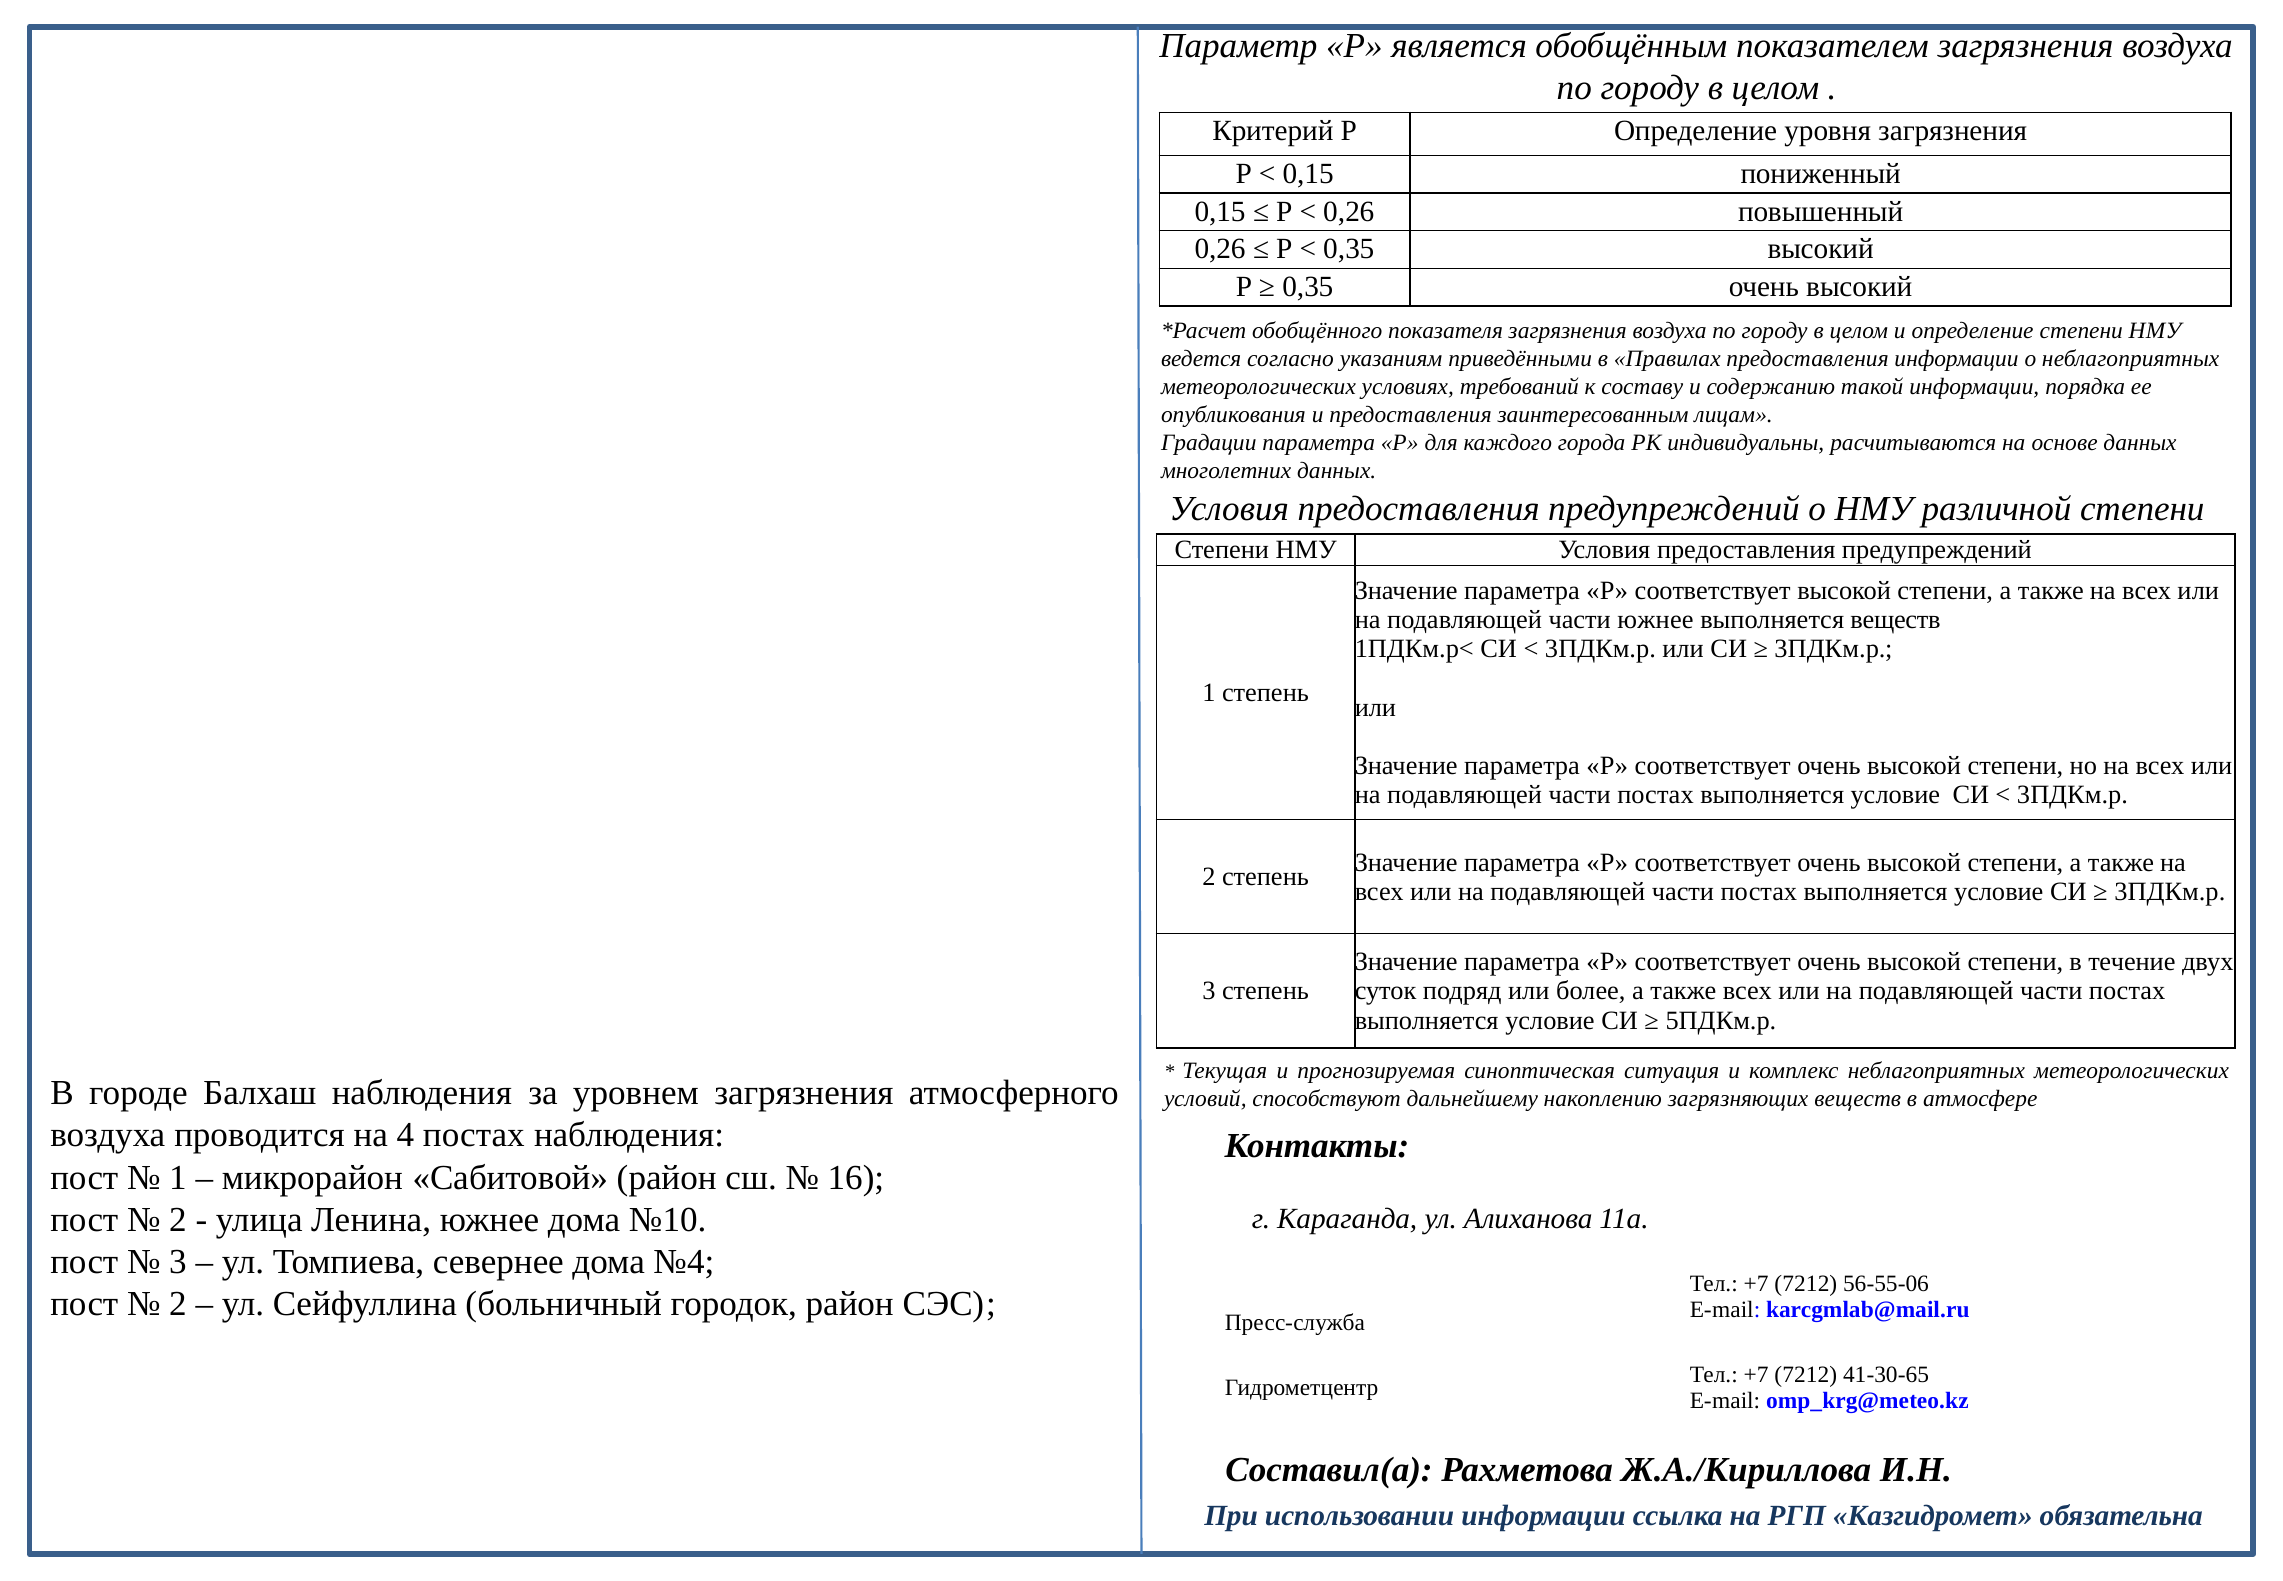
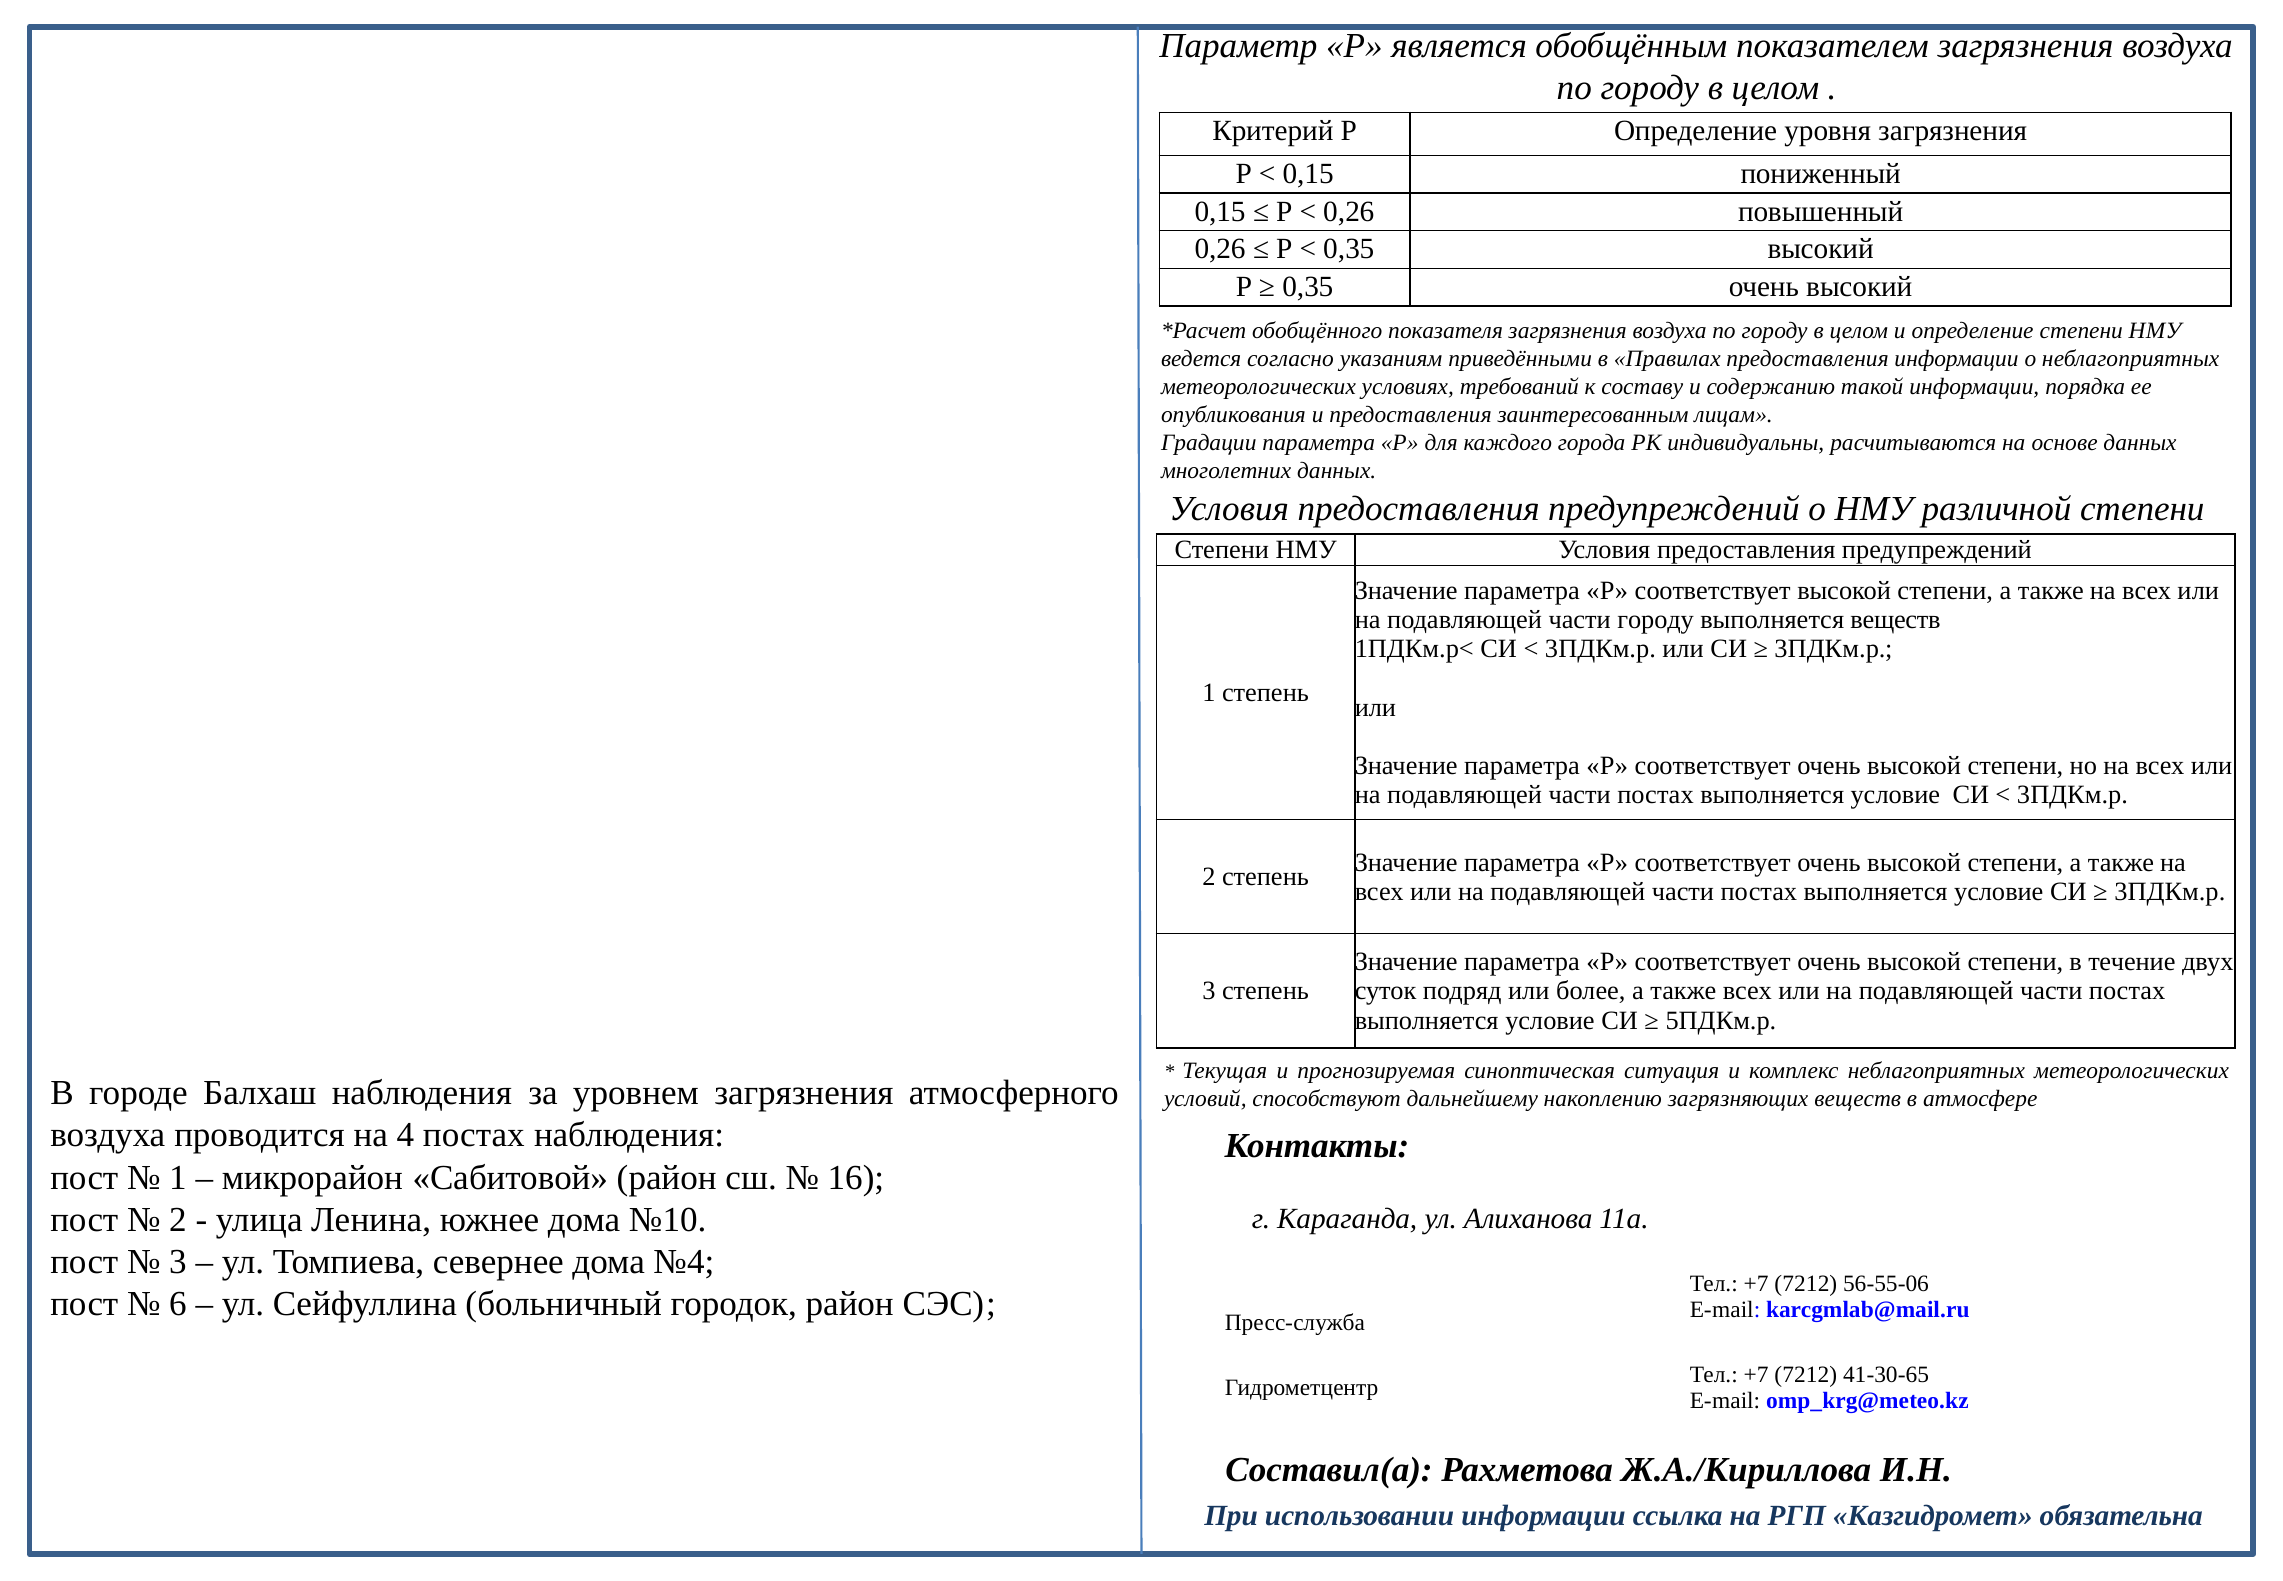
части южнее: южнее -> городу
2 at (178, 1304): 2 -> 6
